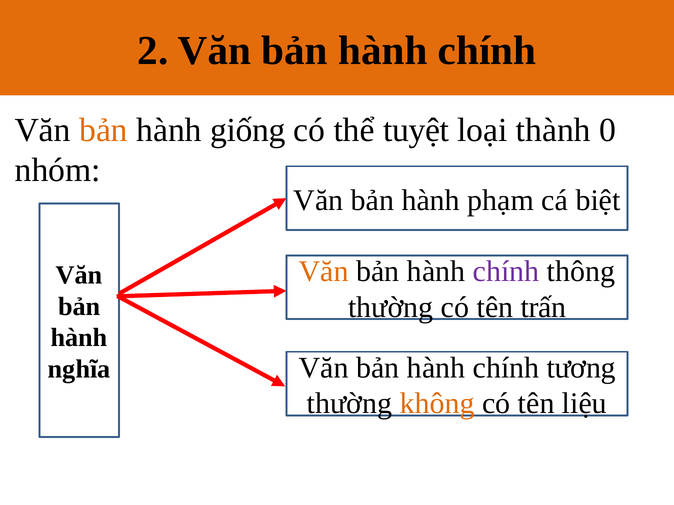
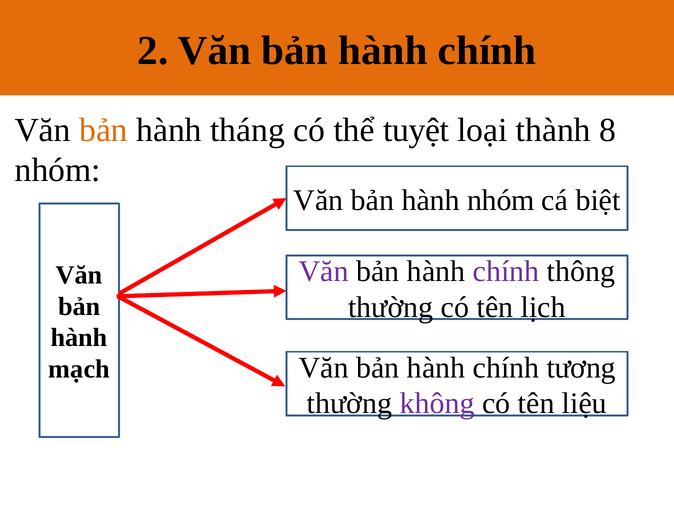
giống: giống -> tháng
0: 0 -> 8
hành phạm: phạm -> nhóm
Văn at (324, 272) colour: orange -> purple
trấn: trấn -> lịch
nghĩa: nghĩa -> mạch
không colour: orange -> purple
